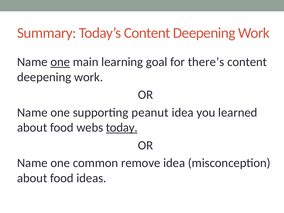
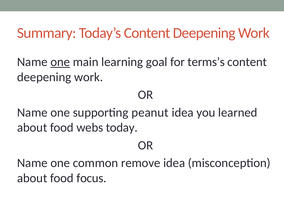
there’s: there’s -> terms’s
today underline: present -> none
ideas: ideas -> focus
